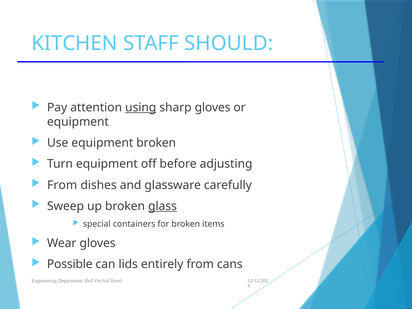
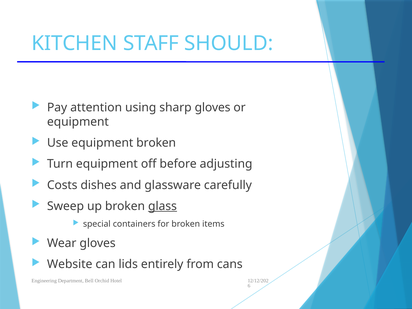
using underline: present -> none
From at (62, 185): From -> Costs
Possible: Possible -> Website
